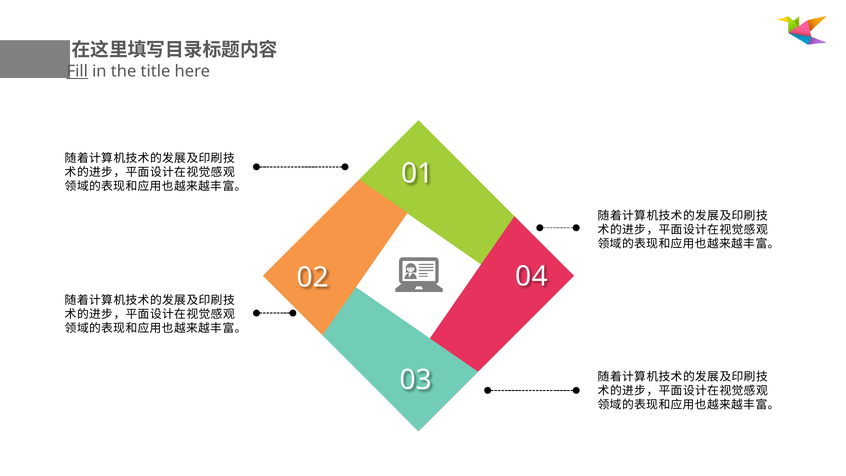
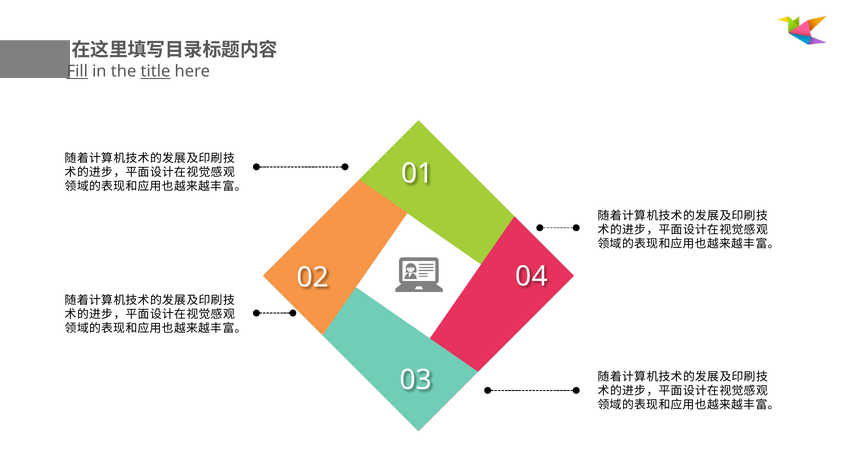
title underline: none -> present
